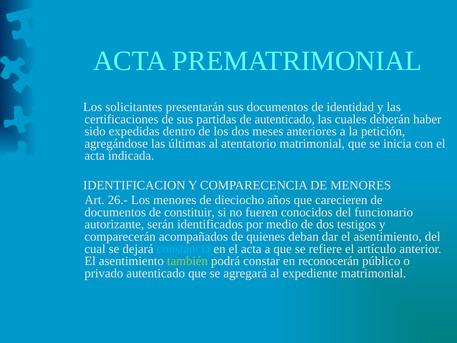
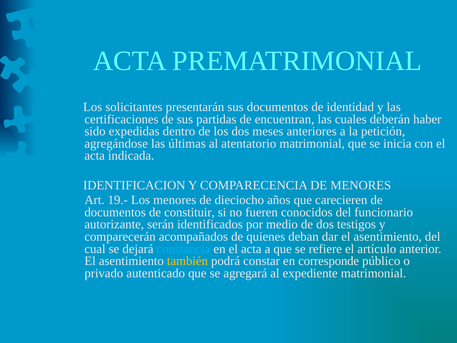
de autenticado: autenticado -> encuentran
26.-: 26.- -> 19.-
también colour: light green -> yellow
reconocerán: reconocerán -> corresponde
